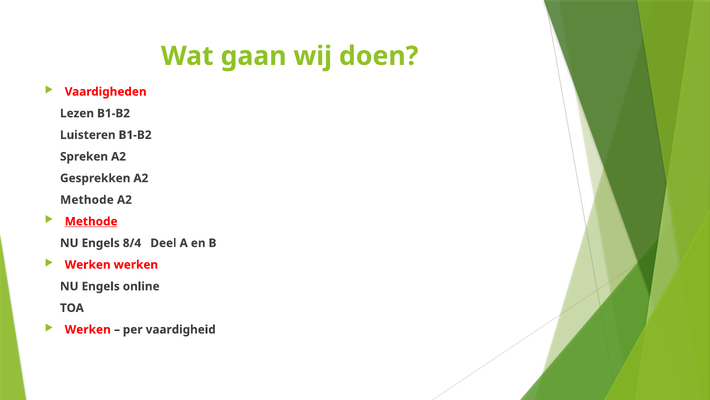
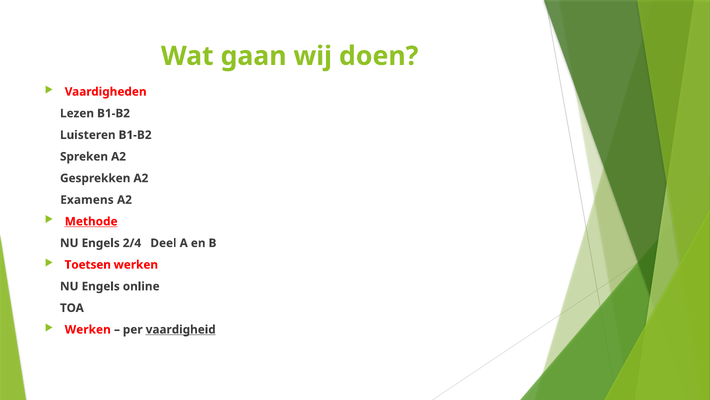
Methode at (87, 200): Methode -> Examens
8/4: 8/4 -> 2/4
Werken at (88, 264): Werken -> Toetsen
vaardigheid underline: none -> present
